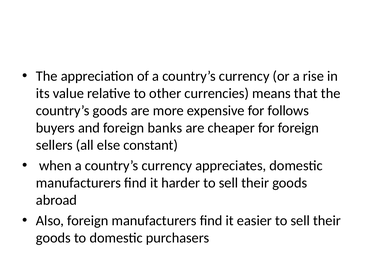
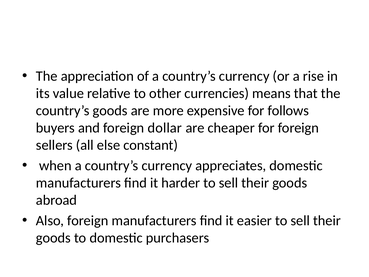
banks: banks -> dollar
